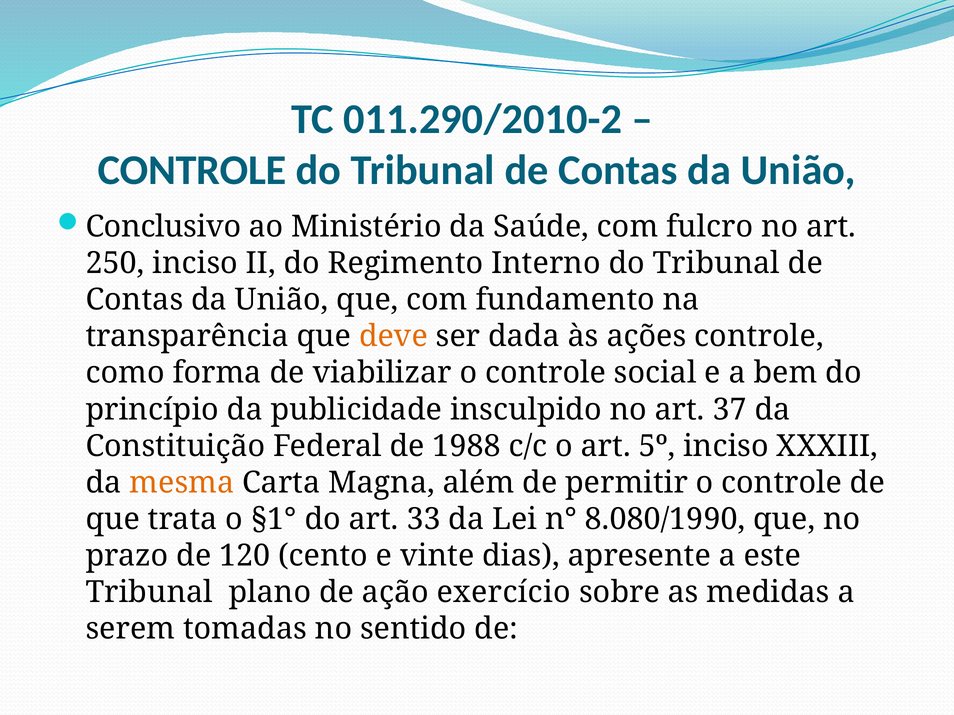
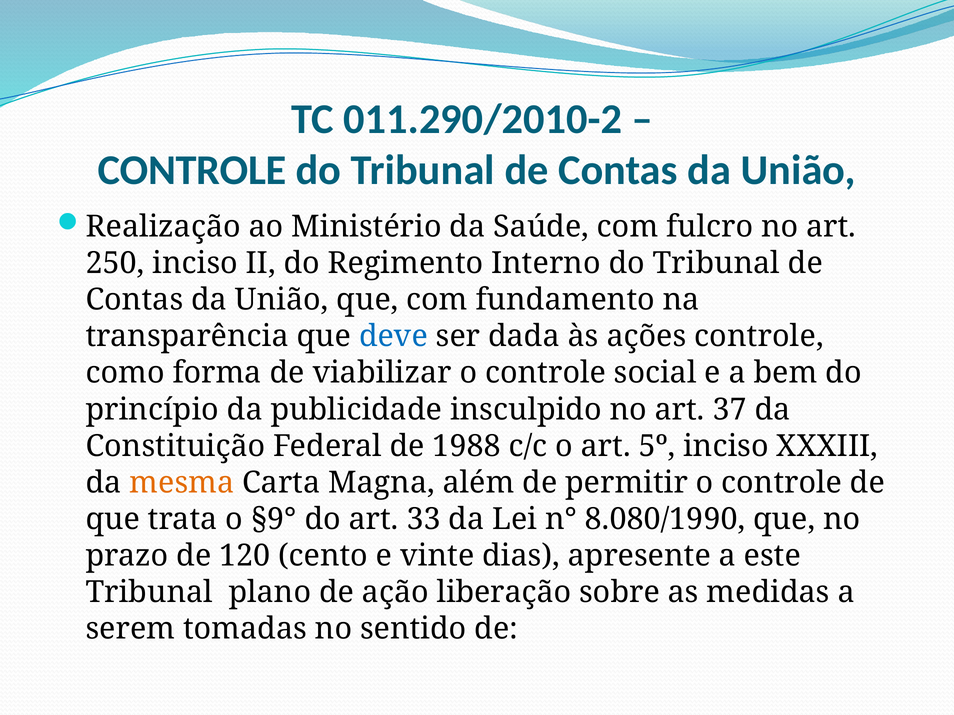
Conclusivo: Conclusivo -> Realização
deve colour: orange -> blue
§1°: §1° -> §9°
exercício: exercício -> liberação
